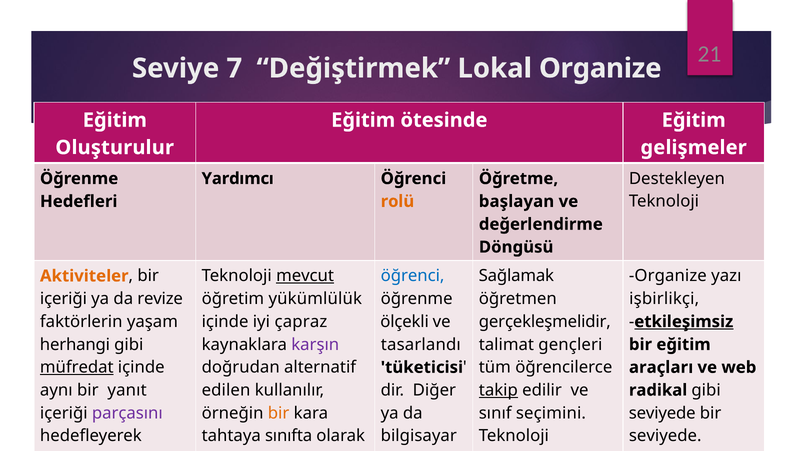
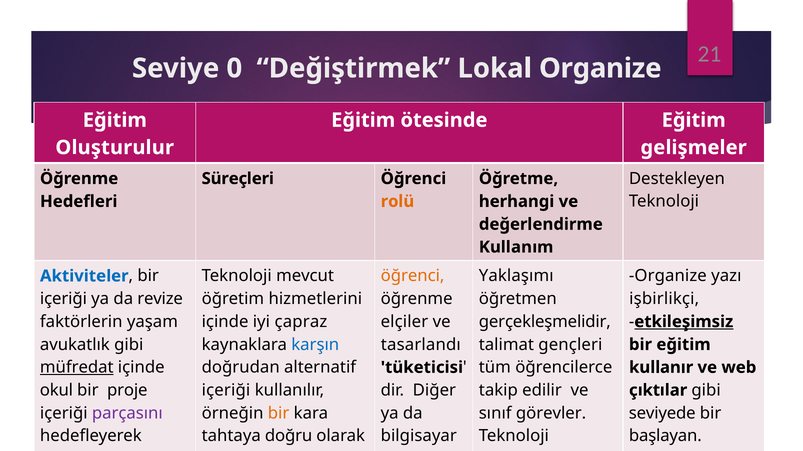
7: 7 -> 0
Yardımcı: Yardımcı -> Süreçleri
başlayan: başlayan -> herhangi
Döngüsü: Döngüsü -> Kullanım
mevcut underline: present -> none
öğrenci at (413, 276) colour: blue -> orange
Sağlamak: Sağlamak -> Yaklaşımı
Aktiviteler colour: orange -> blue
yükümlülük: yükümlülük -> hizmetlerini
ölçekli: ölçekli -> elçiler
herhangi: herhangi -> avukatlık
karşın colour: purple -> blue
araçları: araçları -> kullanır
aynı: aynı -> okul
yanıt: yanıt -> proje
edilen at (226, 391): edilen -> içeriği
takip underline: present -> none
radikal: radikal -> çıktılar
seçimini: seçimini -> görevler
sınıfta: sınıfta -> doğru
seviyede at (665, 437): seviyede -> başlayan
